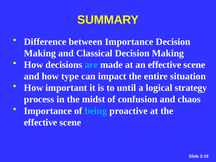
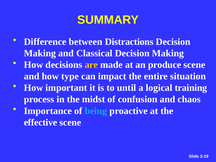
between Importance: Importance -> Distractions
are colour: light blue -> yellow
an effective: effective -> produce
strategy: strategy -> training
